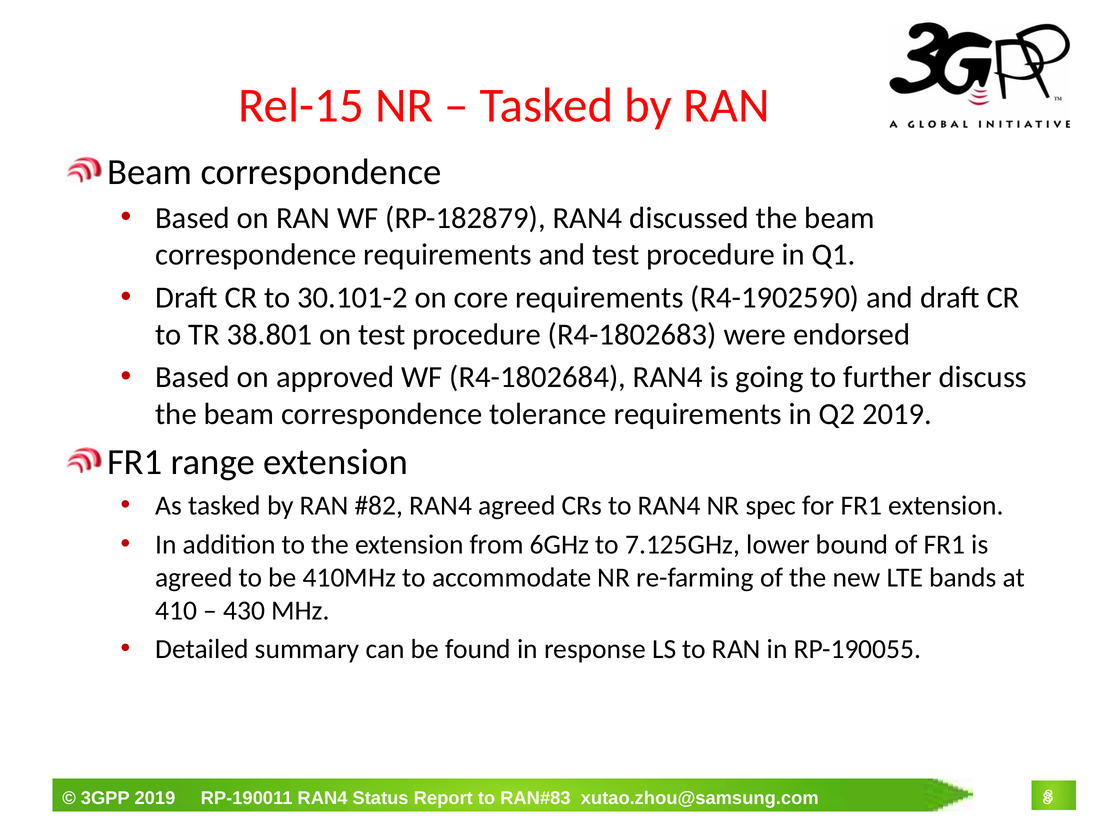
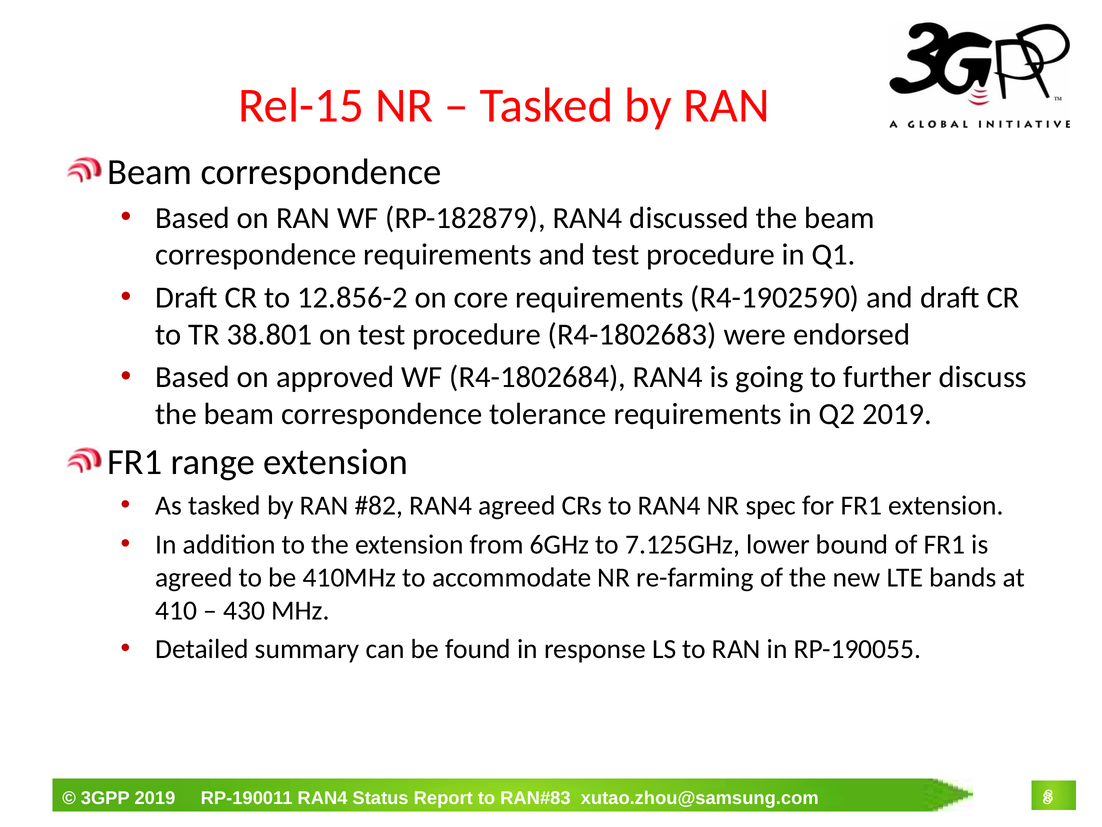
30.101-2: 30.101-2 -> 12.856-2
